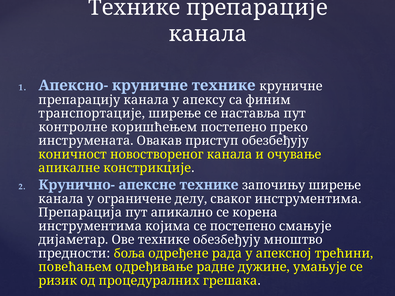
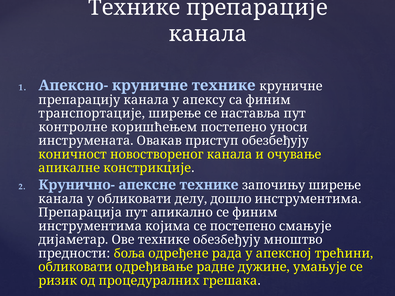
преко: преко -> уноси
у ограничене: ограничене -> обликовати
сваког: сваког -> дошло
се корена: корена -> финим
повећањем at (75, 267): повећањем -> обликовати
